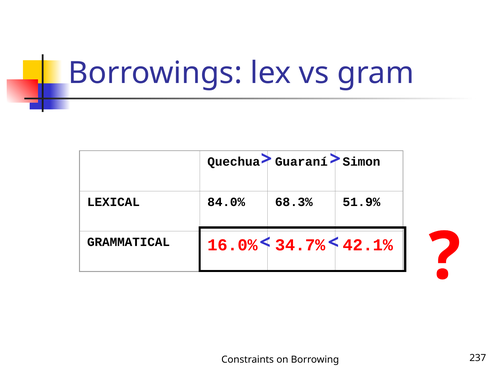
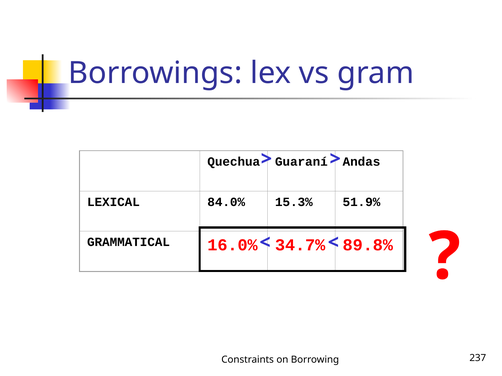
Simon: Simon -> Andas
68.3%: 68.3% -> 15.3%
42.1%: 42.1% -> 89.8%
